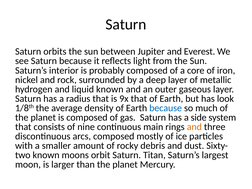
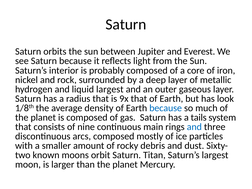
liquid known: known -> largest
side: side -> tails
and at (194, 127) colour: orange -> blue
